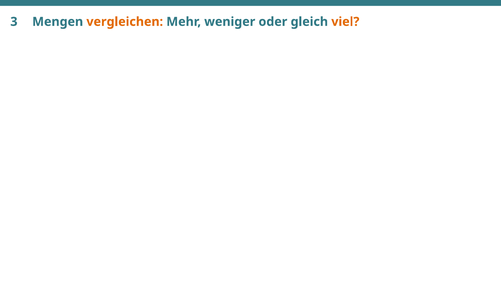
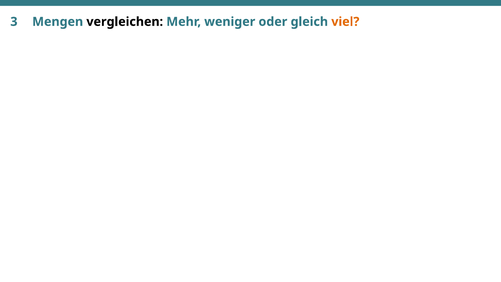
vergleichen colour: orange -> black
